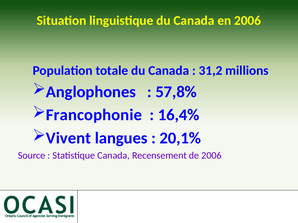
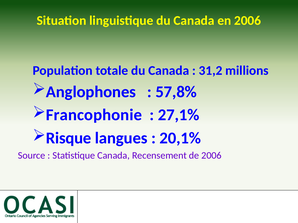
16,4%: 16,4% -> 27,1%
Vivent: Vivent -> Risque
